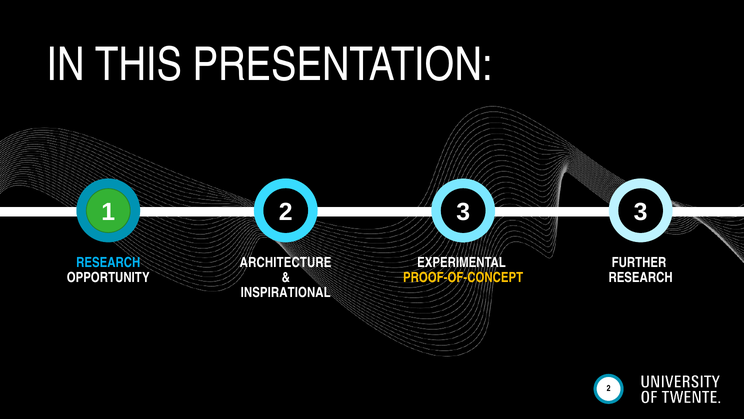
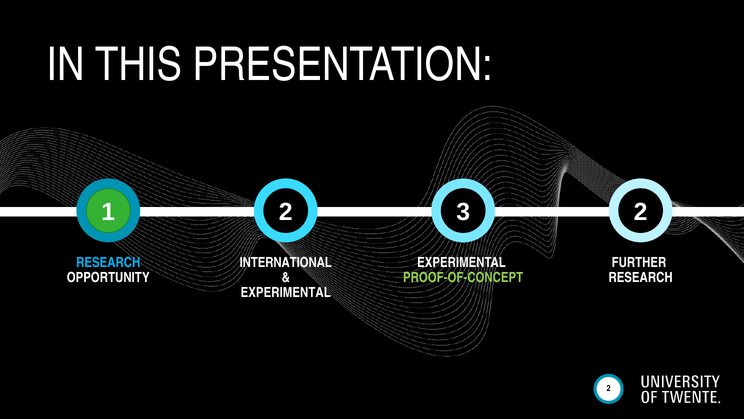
3 3: 3 -> 2
ARCHITECTURE: ARCHITECTURE -> INTERNATIONAL
PROOF-OF-CONCEPT colour: yellow -> light green
INSPIRATIONAL at (286, 292): INSPIRATIONAL -> EXPERIMENTAL
